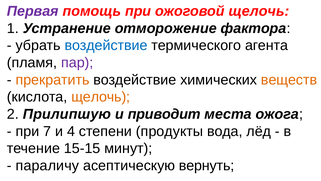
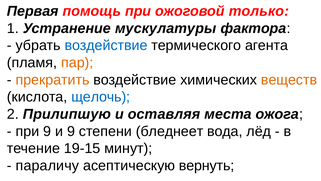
Первая colour: purple -> black
ожоговой щелочь: щелочь -> только
отморожение: отморожение -> мускулатуры
пар colour: purple -> orange
щелочь at (101, 97) colour: orange -> blue
приводит: приводит -> оставляя
при 7: 7 -> 9
и 4: 4 -> 9
продукты: продукты -> бледнеет
15-15: 15-15 -> 19-15
